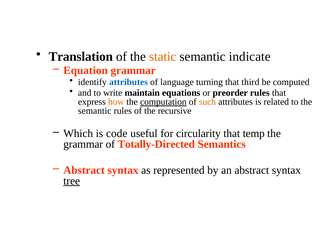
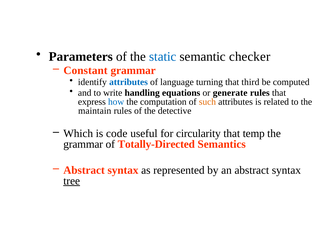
Translation: Translation -> Parameters
static colour: orange -> blue
indicate: indicate -> checker
Equation: Equation -> Constant
maintain: maintain -> handling
preorder: preorder -> generate
how colour: orange -> blue
computation underline: present -> none
semantic at (95, 111): semantic -> maintain
recursive: recursive -> detective
